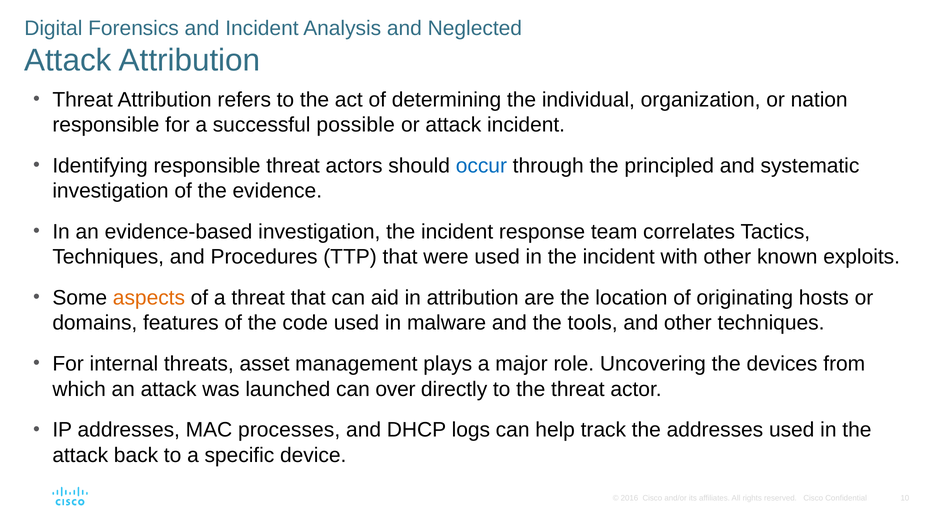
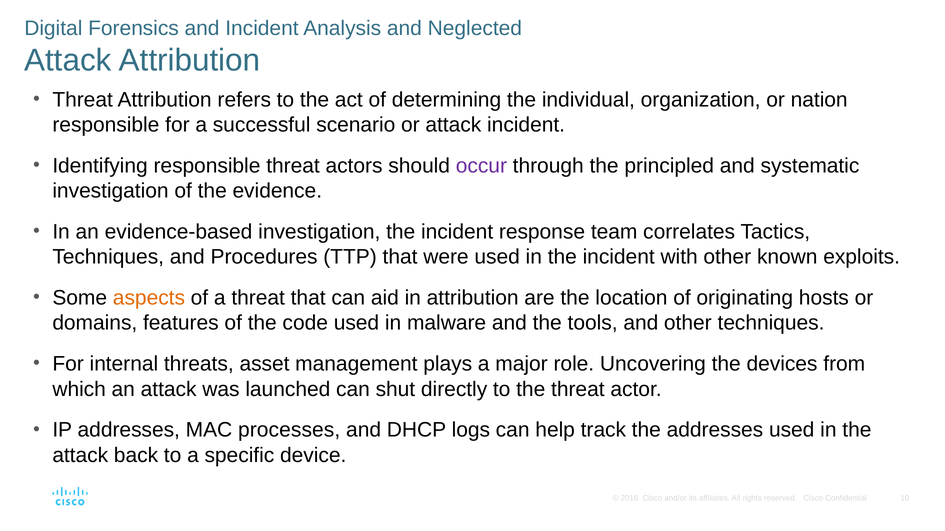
possible: possible -> scenario
occur colour: blue -> purple
over: over -> shut
